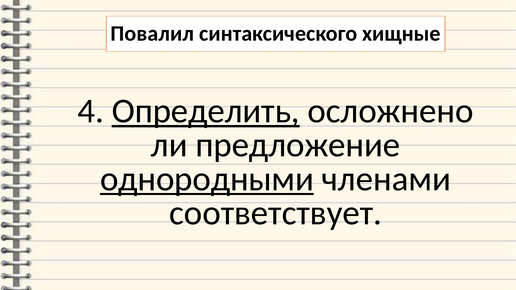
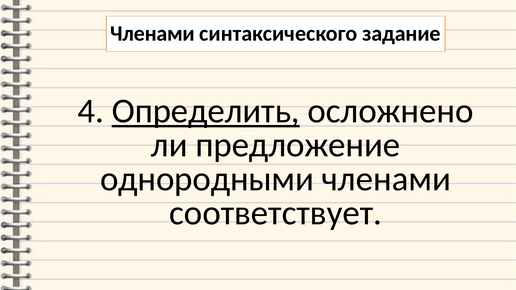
Повалил at (152, 34): Повалил -> Членами
хищные: хищные -> задание
однородными underline: present -> none
